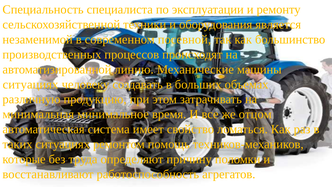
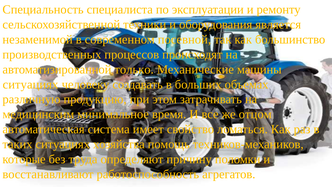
линию: линию -> только
минимальная: минимальная -> медицинским
ремонтом: ремонтом -> хозяйства
